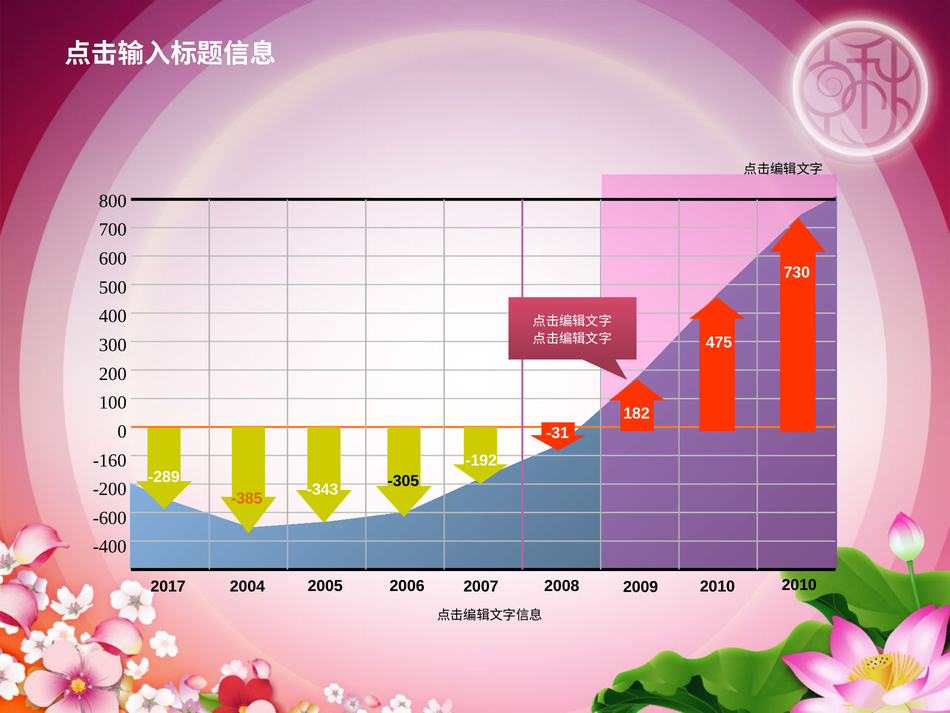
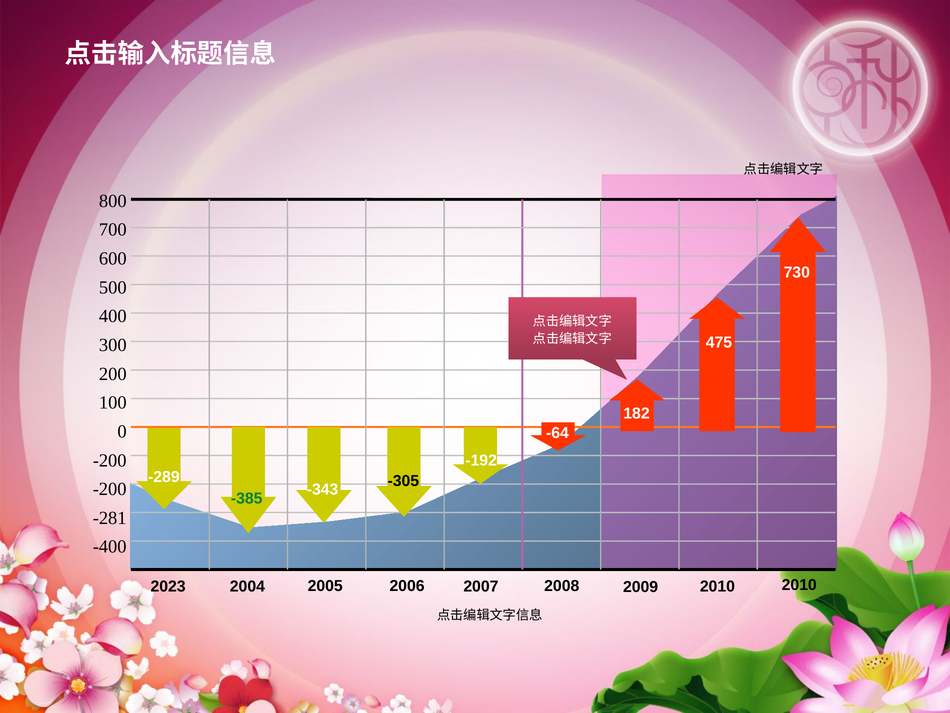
-31: -31 -> -64
-160 at (110, 460): -160 -> -200
-385 colour: orange -> green
-600: -600 -> -281
2017: 2017 -> 2023
